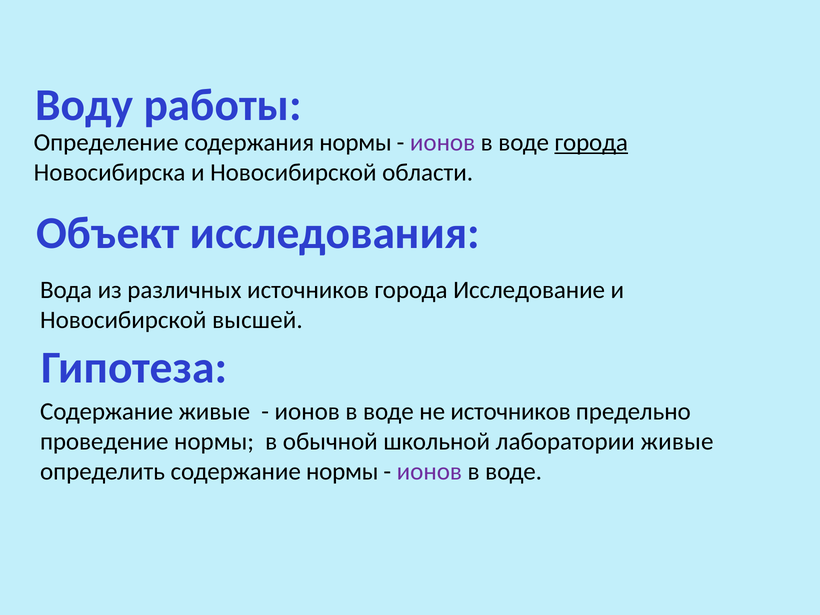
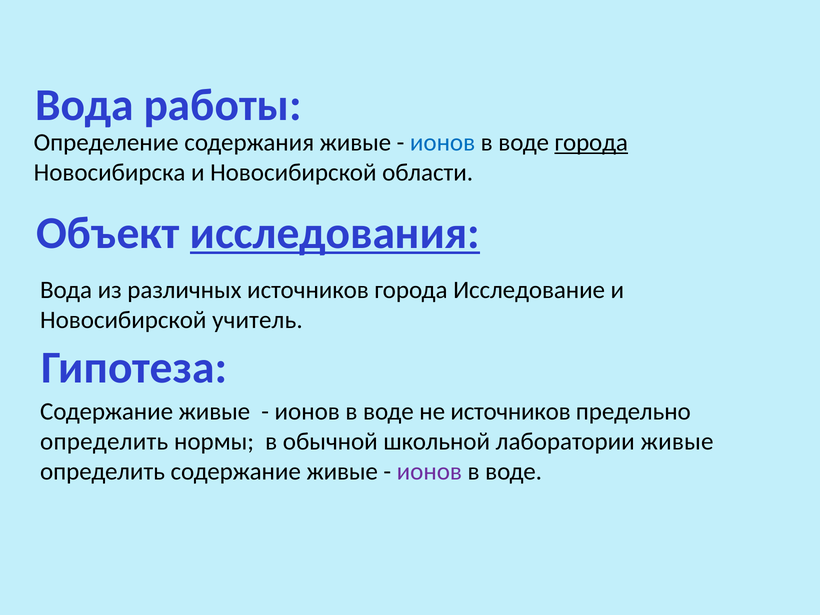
Воду at (84, 105): Воду -> Вода
содержания нормы: нормы -> живые
ионов at (443, 142) colour: purple -> blue
исследования underline: none -> present
высшей: высшей -> учитель
проведение at (104, 442): проведение -> определить
определить содержание нормы: нормы -> живые
